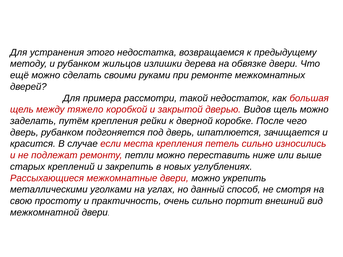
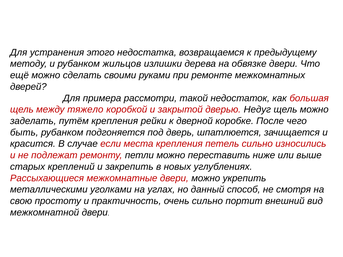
Видов: Видов -> Недуг
дверь at (24, 133): дверь -> быть
